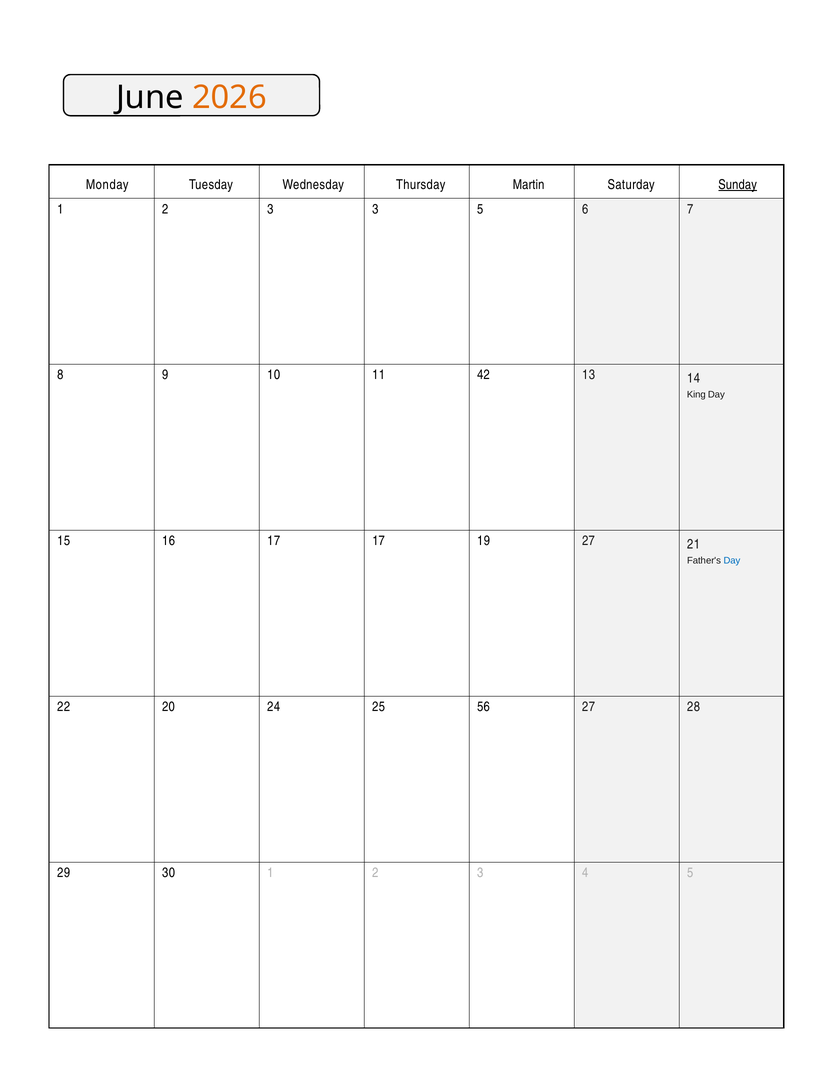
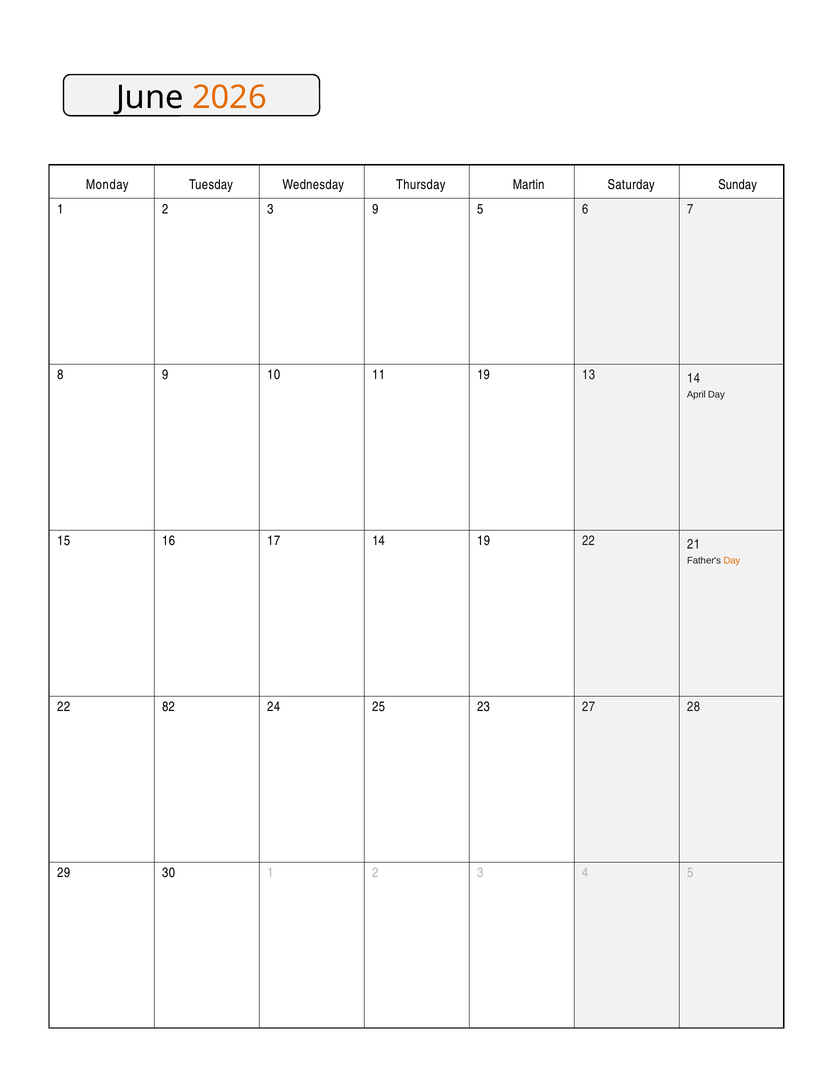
Sunday underline: present -> none
3 3: 3 -> 9
11 42: 42 -> 19
King: King -> April
17 17: 17 -> 14
19 27: 27 -> 22
Day at (732, 561) colour: blue -> orange
20: 20 -> 82
56: 56 -> 23
